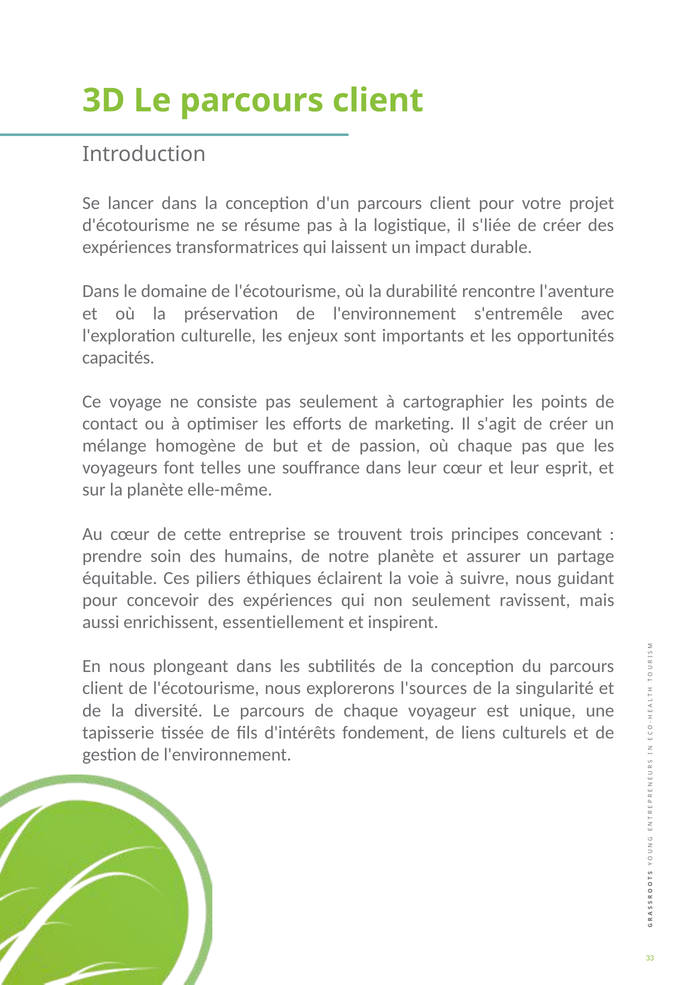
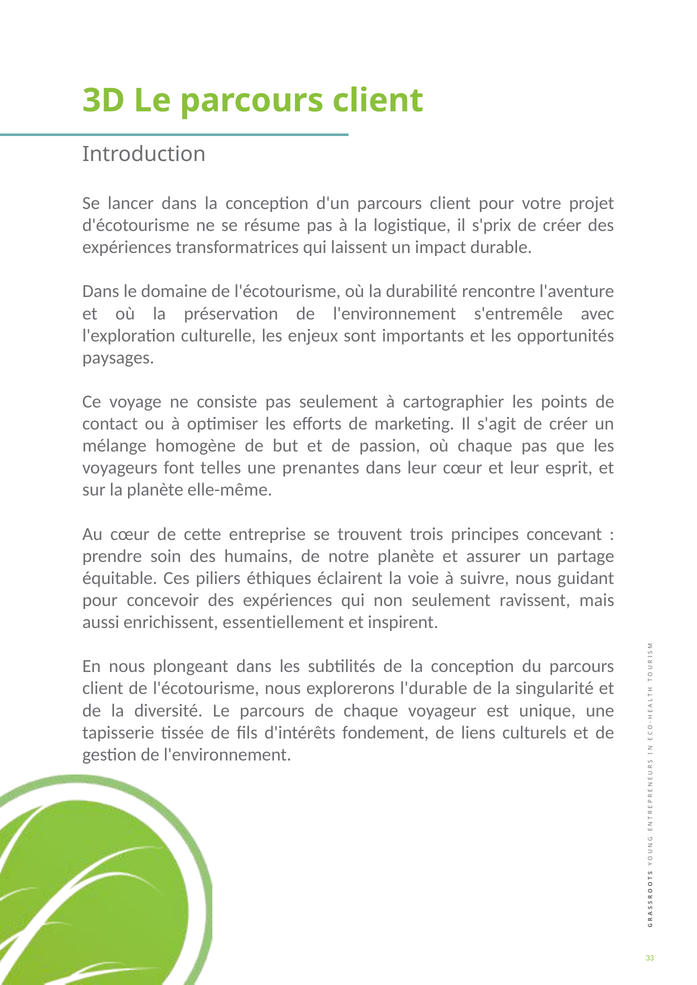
s'liée: s'liée -> s'prix
capacités: capacités -> paysages
souffrance: souffrance -> prenantes
l'sources: l'sources -> l'durable
